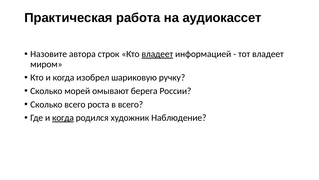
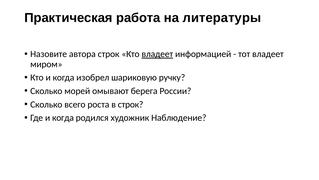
аудиокассет: аудиокассет -> литературы
в всего: всего -> строк
когда at (63, 117) underline: present -> none
